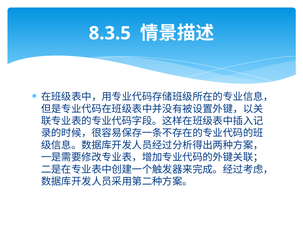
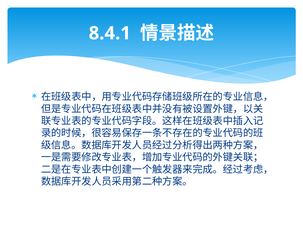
8.3.5: 8.3.5 -> 8.4.1
